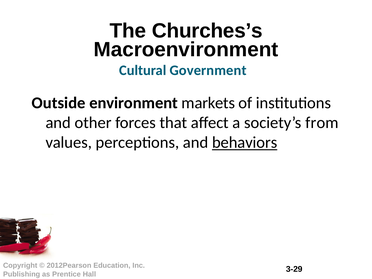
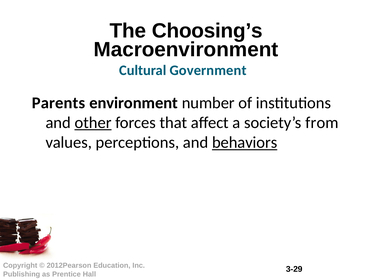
Churches’s: Churches’s -> Choosing’s
Outside: Outside -> Parents
markets: markets -> number
other underline: none -> present
